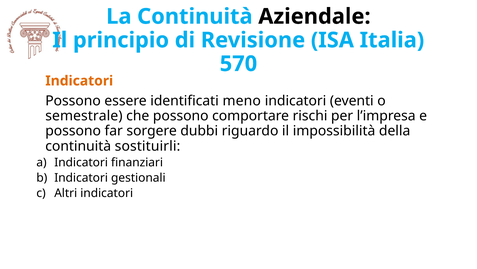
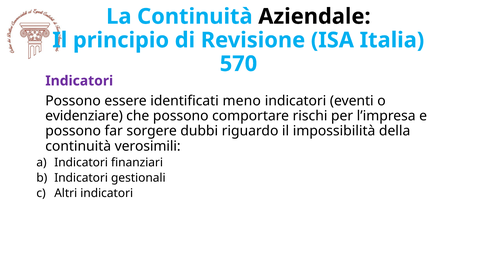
Indicatori at (79, 81) colour: orange -> purple
semestrale: semestrale -> evidenziare
sostituirli: sostituirli -> verosimili
